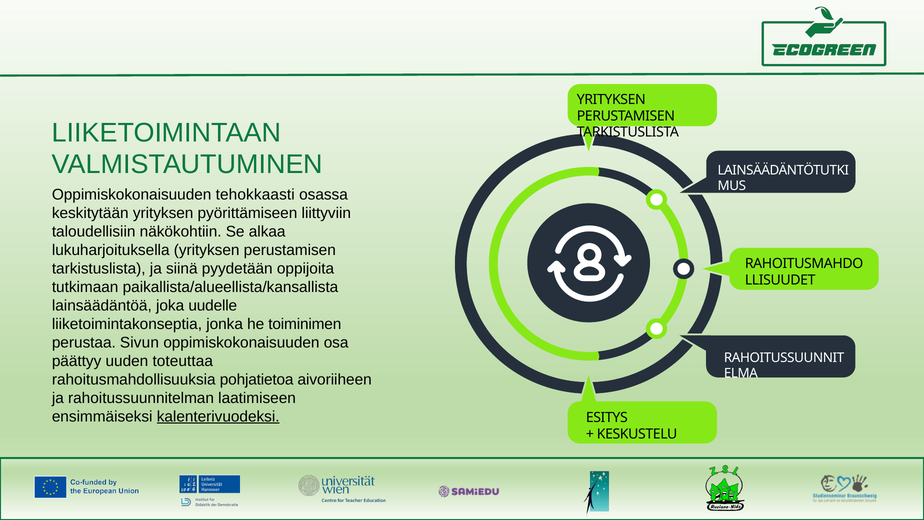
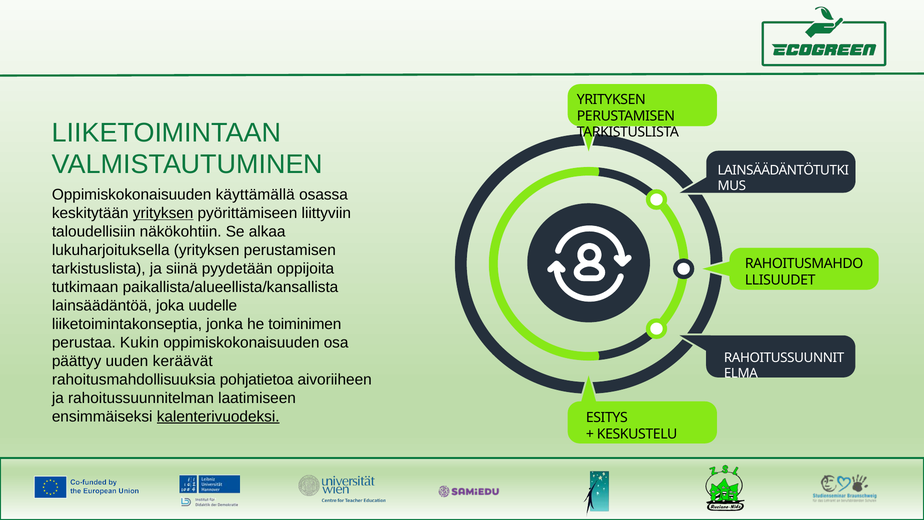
tehokkaasti: tehokkaasti -> käyttämällä
yrityksen at (163, 213) underline: none -> present
Sivun: Sivun -> Kukin
toteuttaa: toteuttaa -> keräävät
